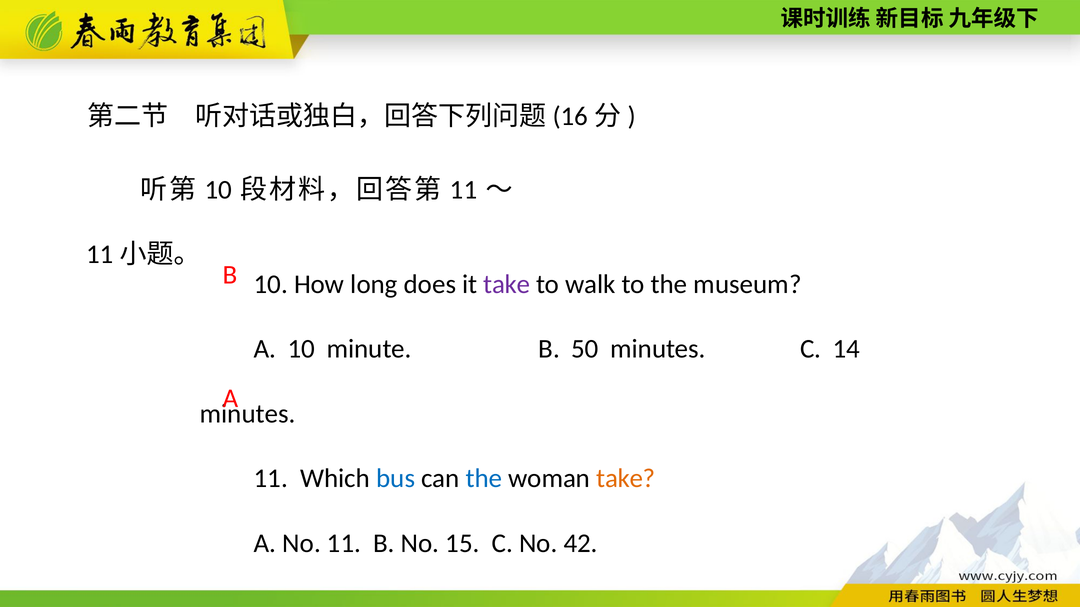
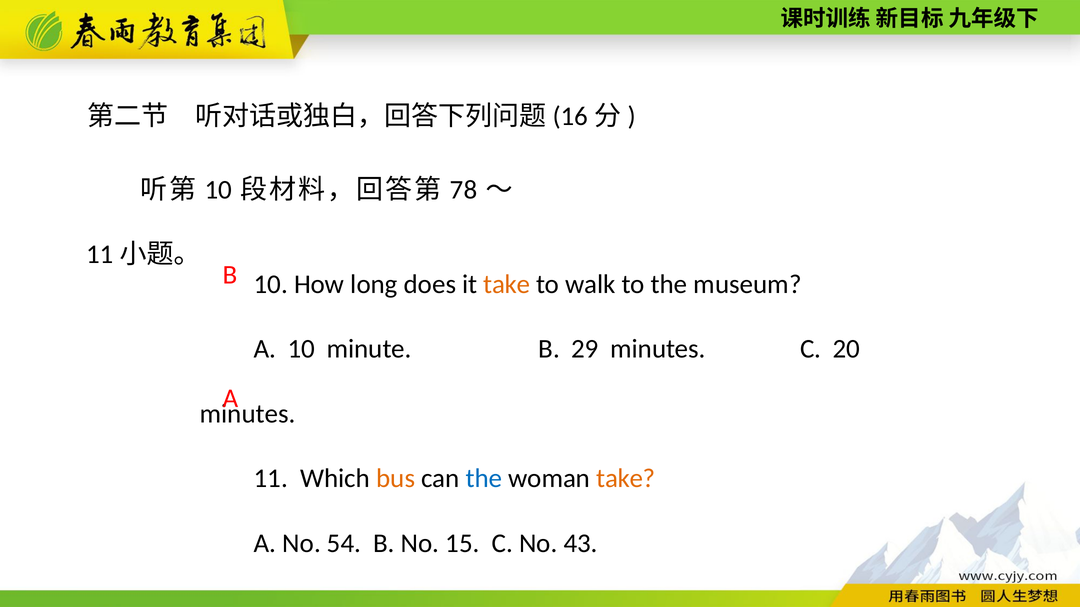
11 at (464, 190): 11 -> 78
take at (507, 285) colour: purple -> orange
50: 50 -> 29
14: 14 -> 20
bus colour: blue -> orange
No 11: 11 -> 54
42: 42 -> 43
